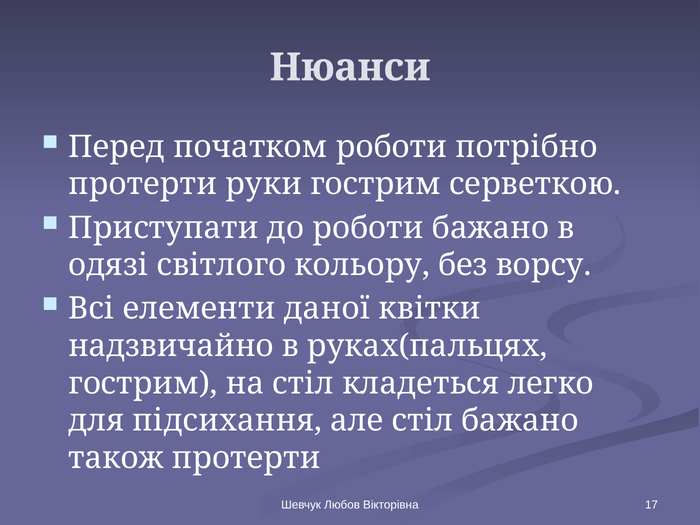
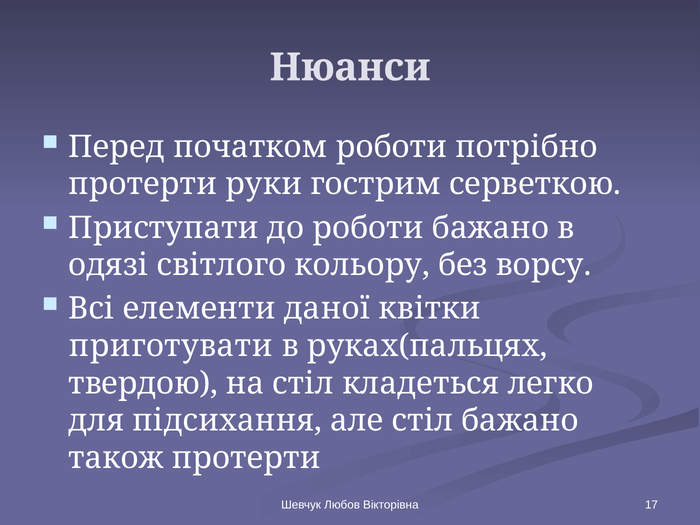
надзвичайно: надзвичайно -> приготувати
гострим at (143, 383): гострим -> твердою
